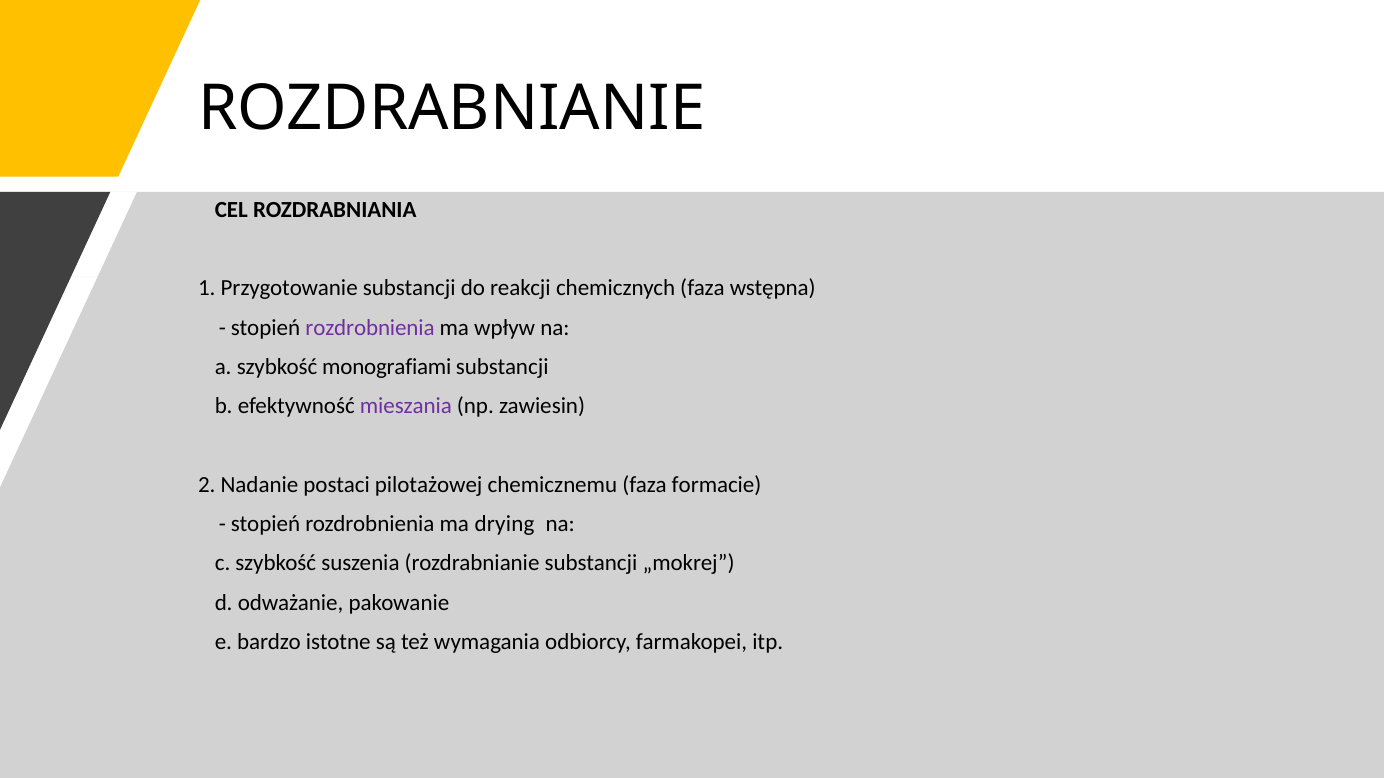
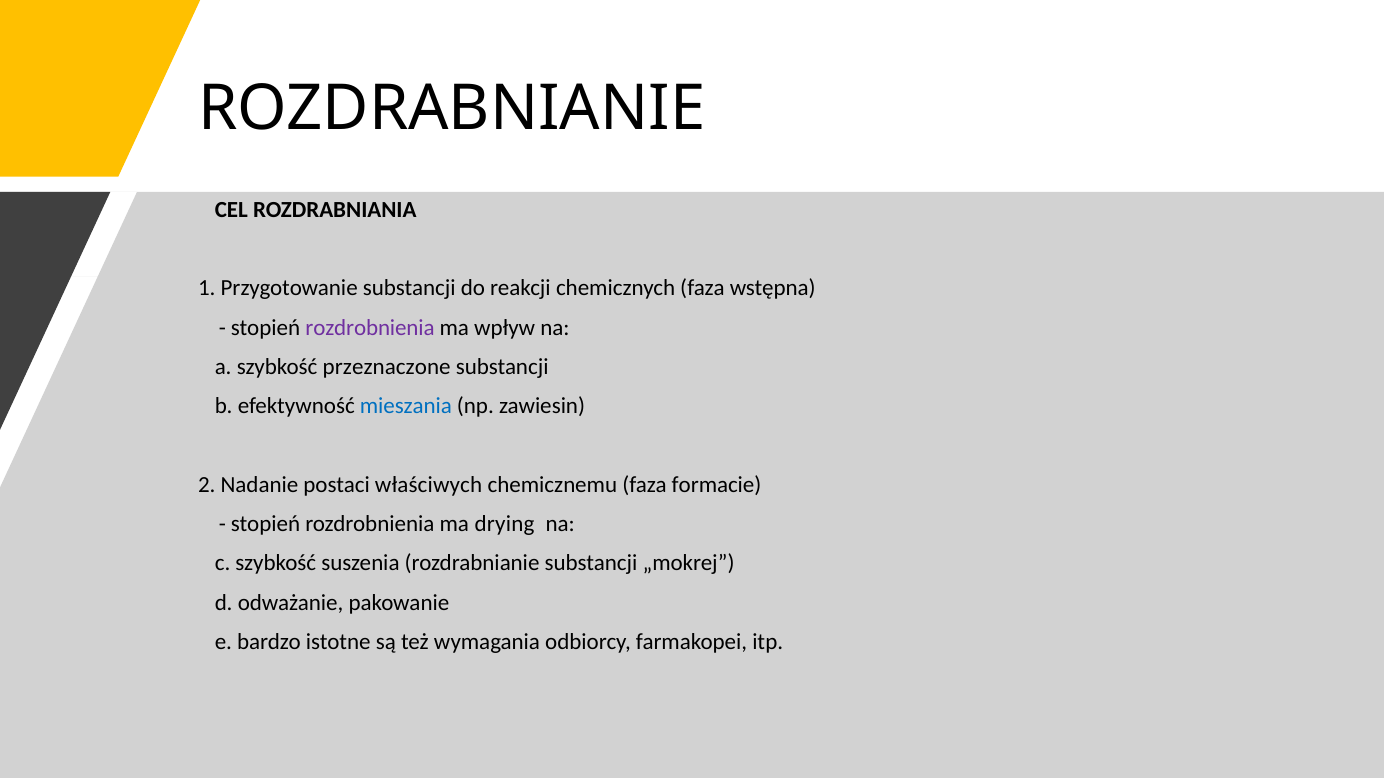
monografiami: monografiami -> przeznaczone
mieszania colour: purple -> blue
pilotażowej: pilotażowej -> właściwych
